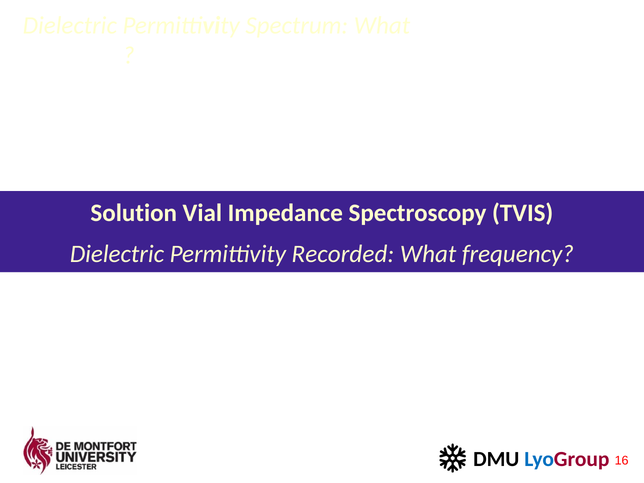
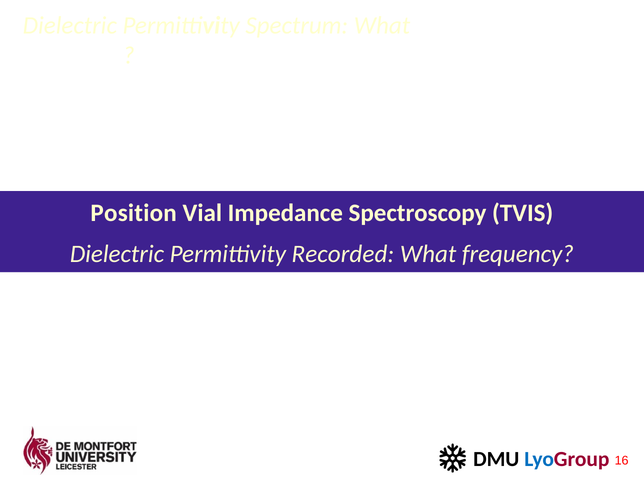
Solution: Solution -> Position
